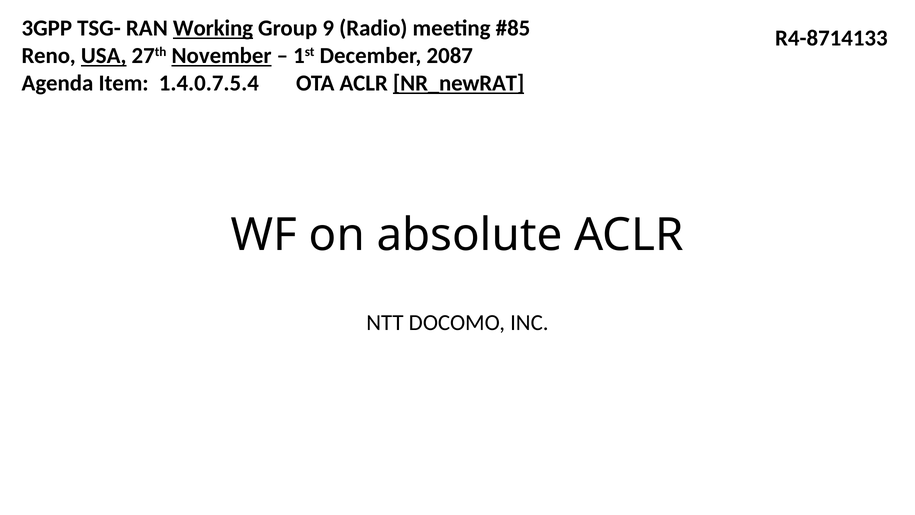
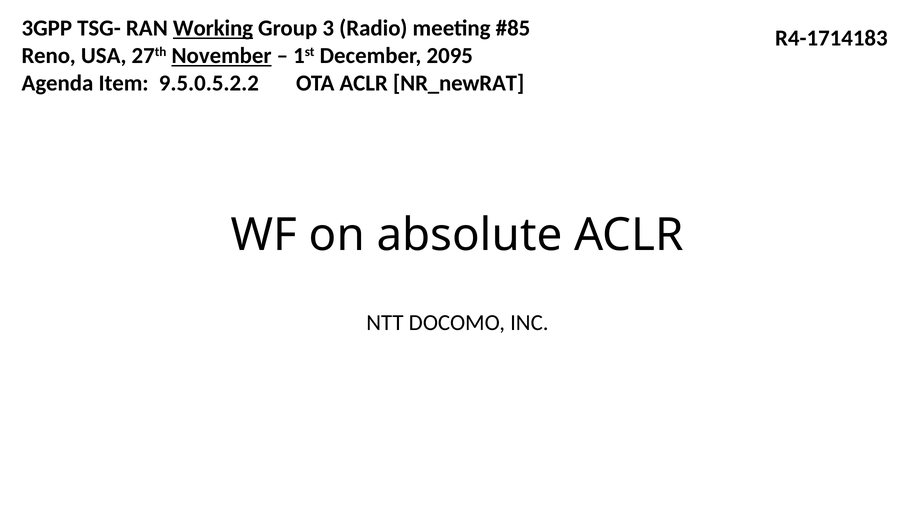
9: 9 -> 3
R4-8714133: R4-8714133 -> R4-1714183
USA underline: present -> none
2087: 2087 -> 2095
1.4.0.7.5.4: 1.4.0.7.5.4 -> 9.5.0.5.2.2
NR_newRAT underline: present -> none
